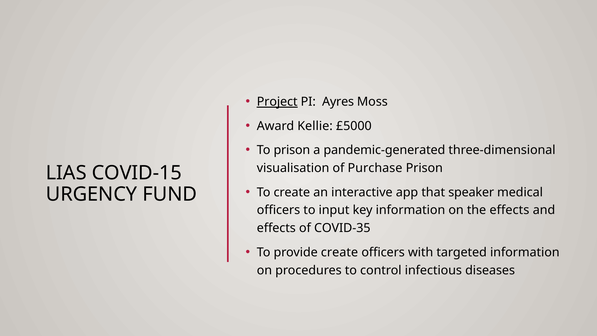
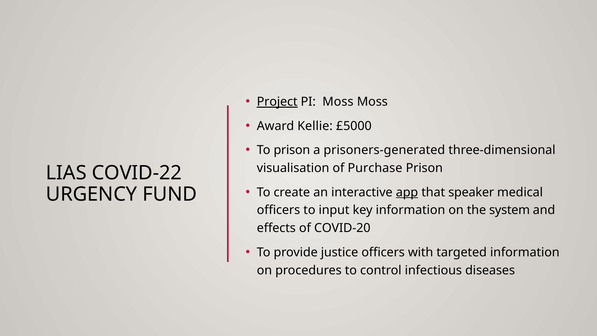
PI Ayres: Ayres -> Moss
pandemic-generated: pandemic-generated -> prisoners-generated
COVID-15: COVID-15 -> COVID-22
app underline: none -> present
the effects: effects -> system
COVID-35: COVID-35 -> COVID-20
provide create: create -> justice
